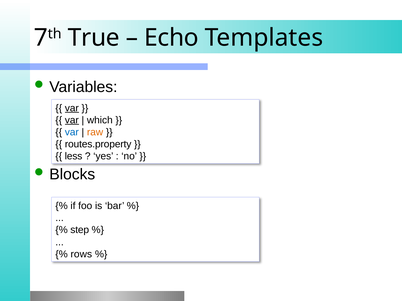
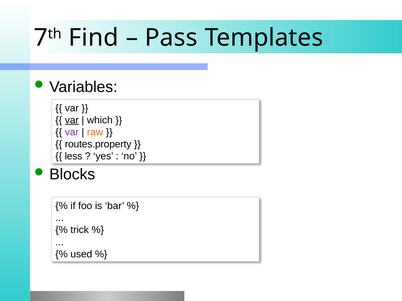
True: True -> Find
Echo: Echo -> Pass
var at (72, 108) underline: present -> none
var at (72, 132) colour: blue -> purple
step: step -> trick
rows: rows -> used
